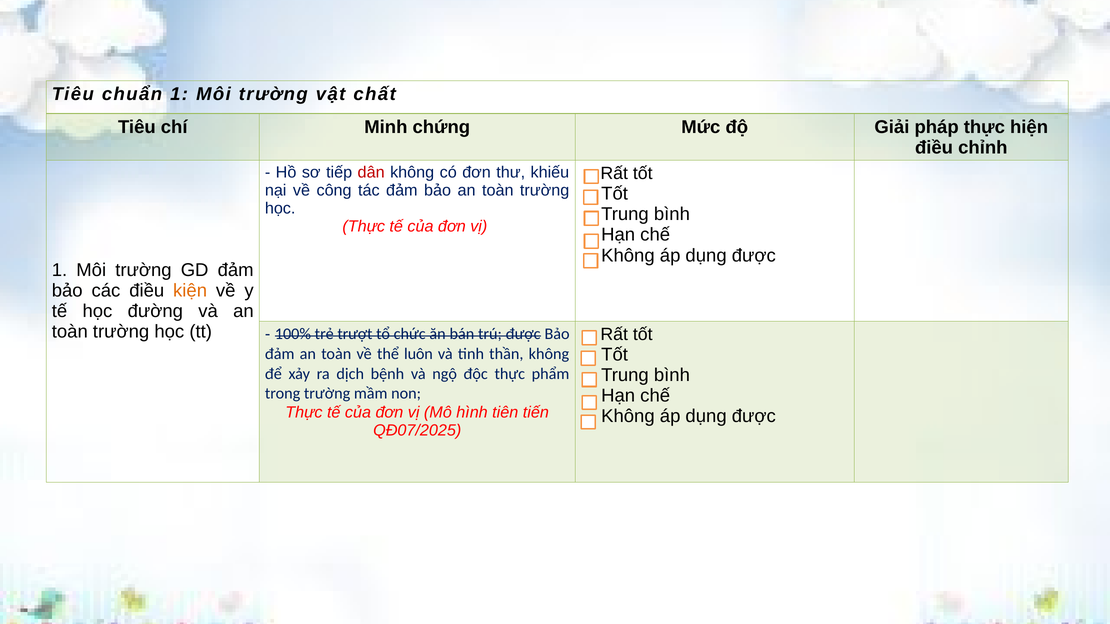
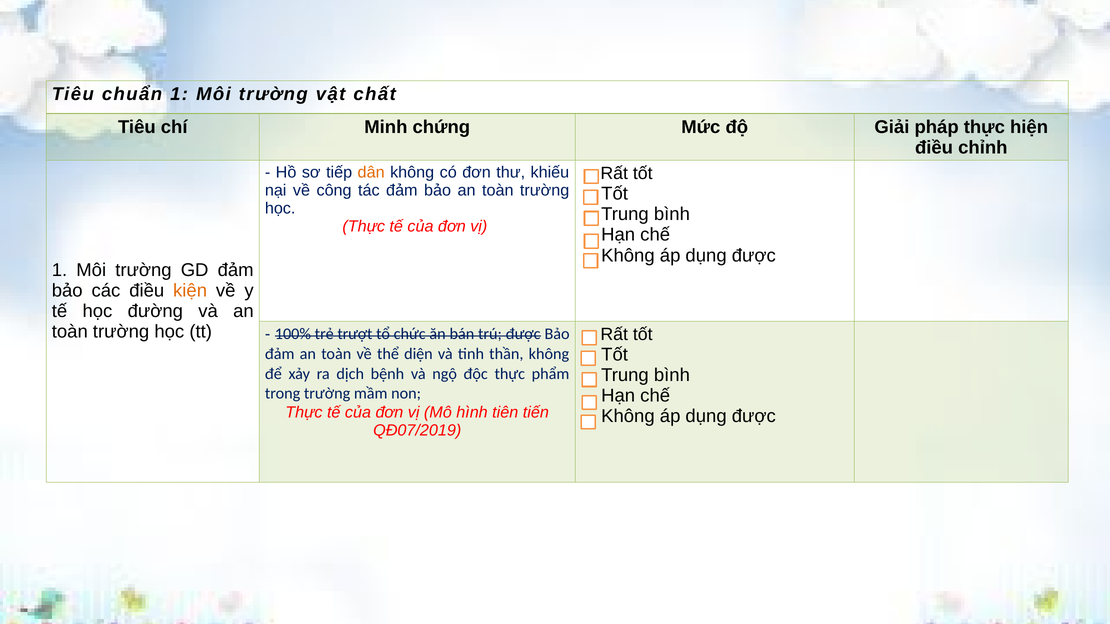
dân colour: red -> orange
luôn: luôn -> diện
QĐ07/2025: QĐ07/2025 -> QĐ07/2019
